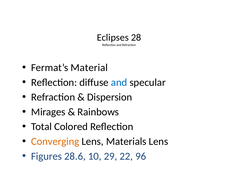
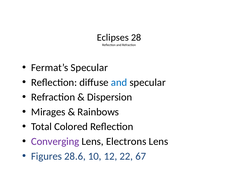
Fermat’s Material: Material -> Specular
Converging colour: orange -> purple
Materials: Materials -> Electrons
29: 29 -> 12
96: 96 -> 67
